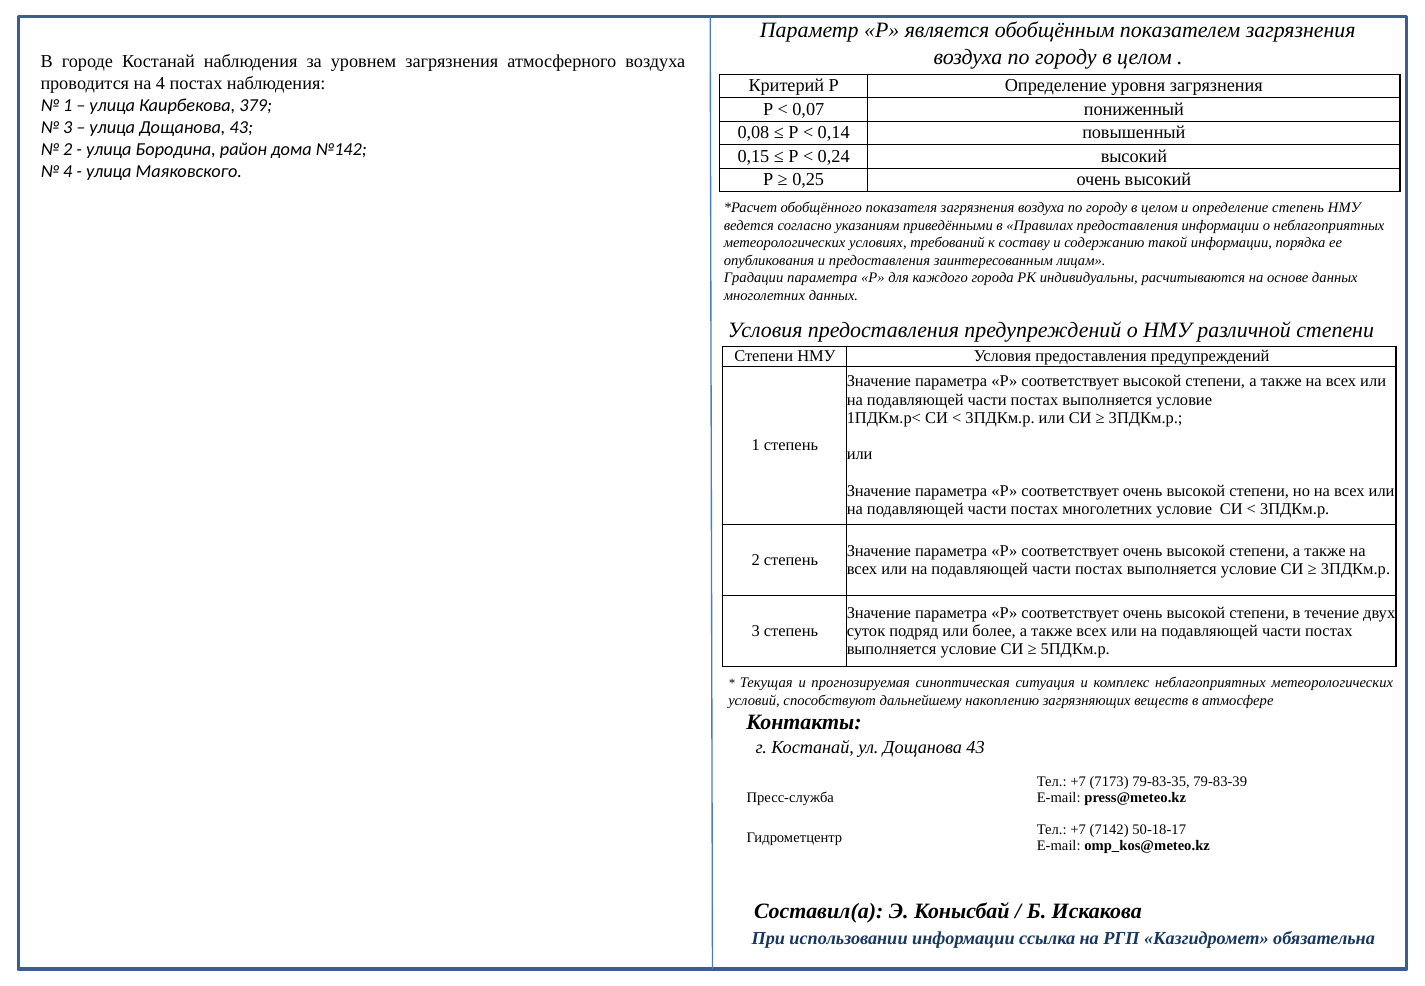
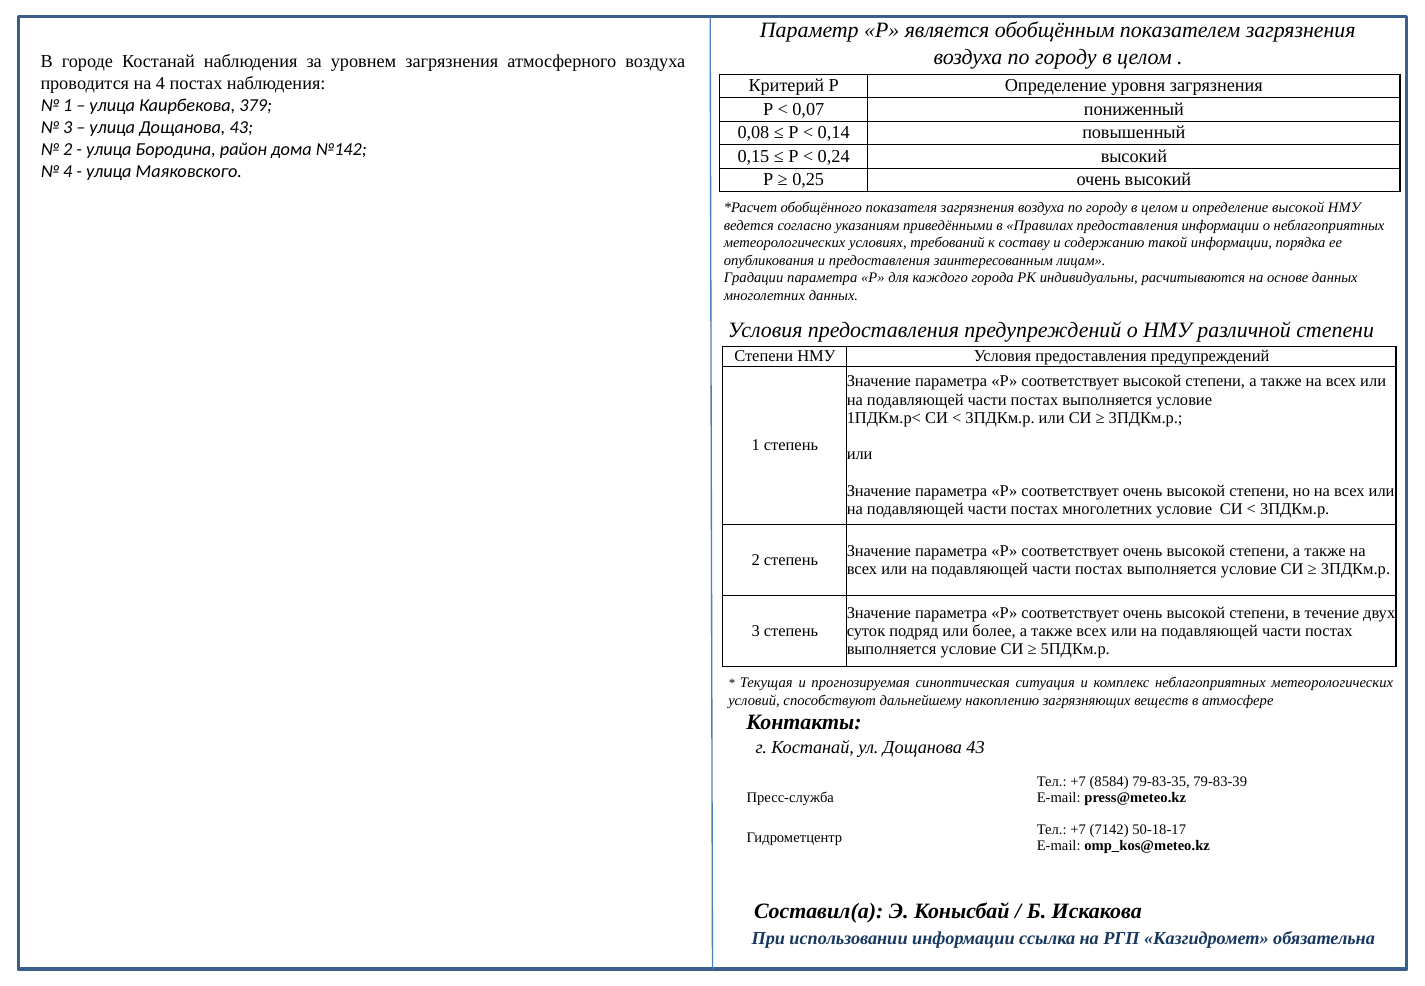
определение степень: степень -> высокой
7173: 7173 -> 8584
